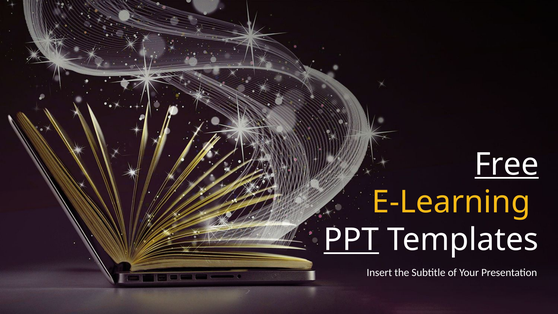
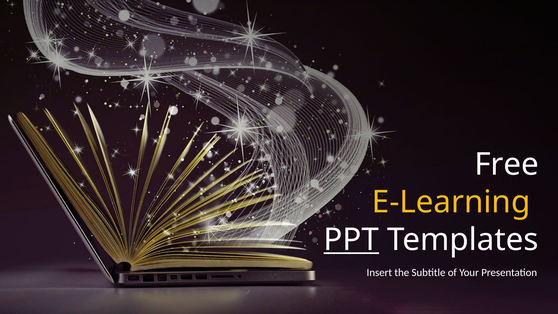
Free underline: present -> none
